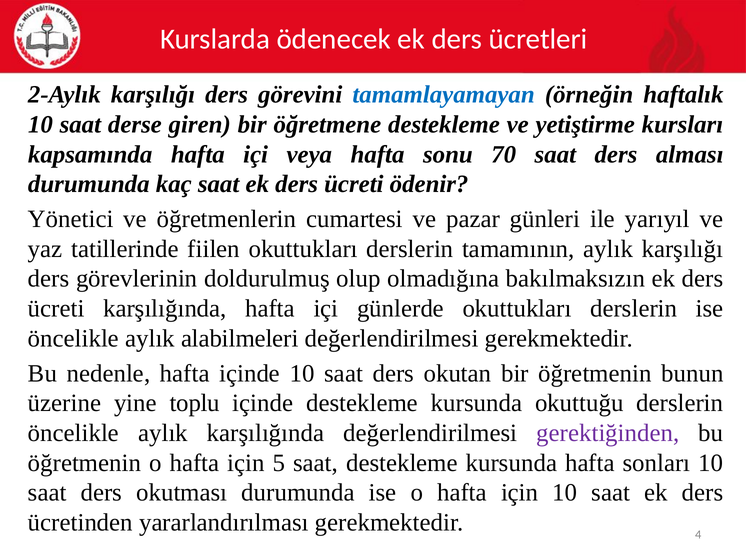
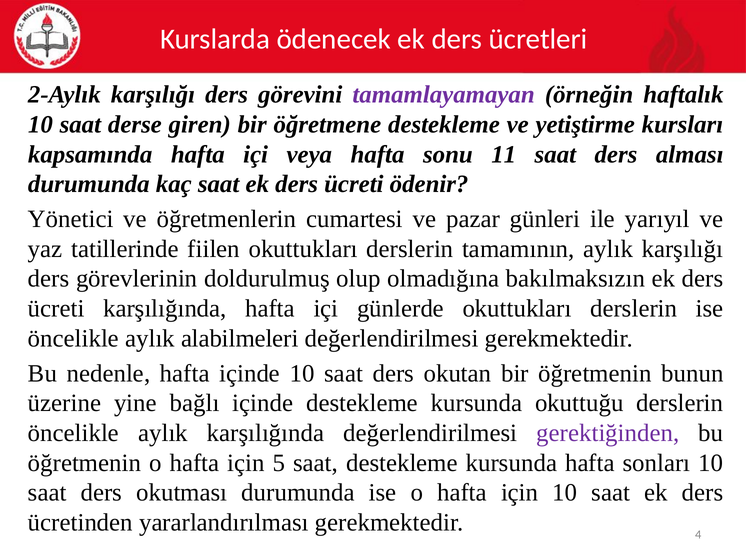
tamamlayamayan colour: blue -> purple
70: 70 -> 11
toplu: toplu -> bağlı
